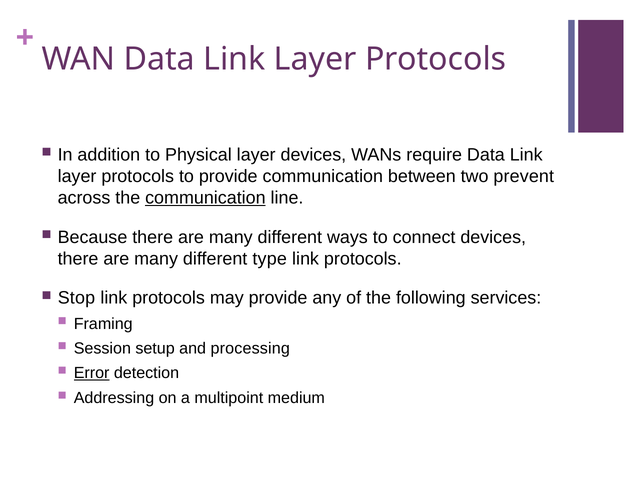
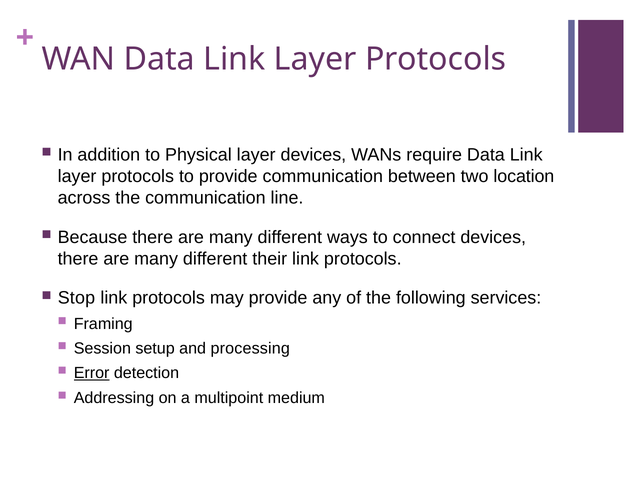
prevent: prevent -> location
communication at (205, 198) underline: present -> none
type: type -> their
